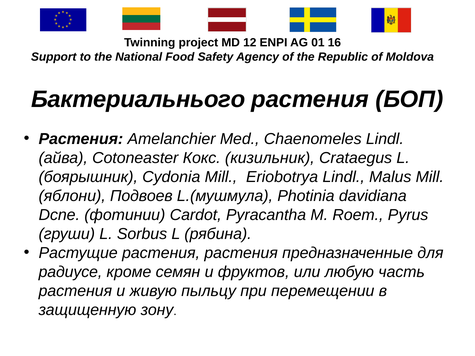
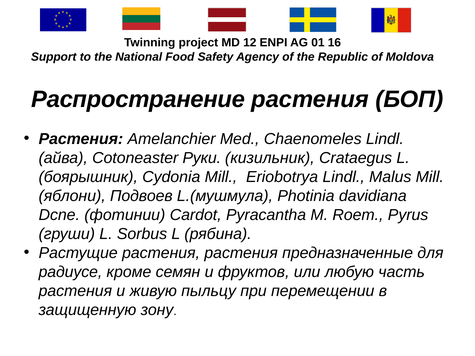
Бактериальнього: Бактериальнього -> Распространение
Кокс: Кокс -> Руки
